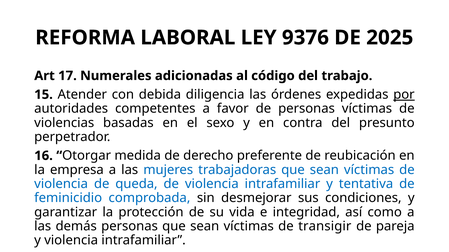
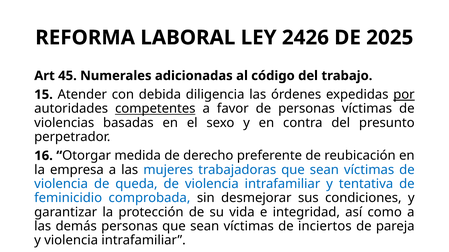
9376: 9376 -> 2426
17: 17 -> 45
competentes underline: none -> present
transigir: transigir -> inciertos
